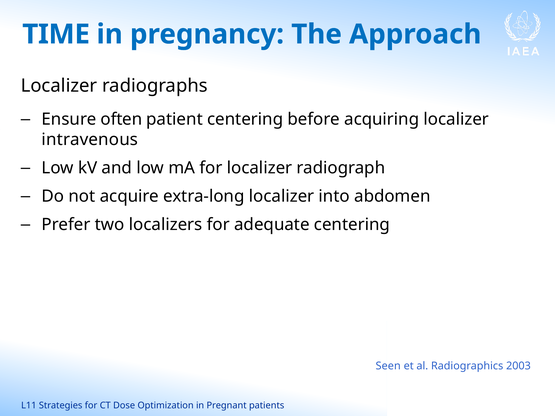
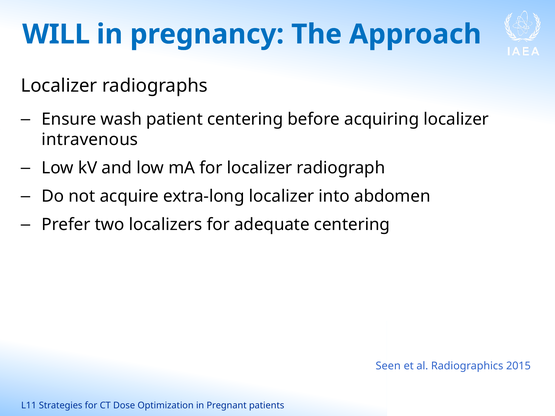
TIME: TIME -> WILL
often: often -> wash
2003: 2003 -> 2015
